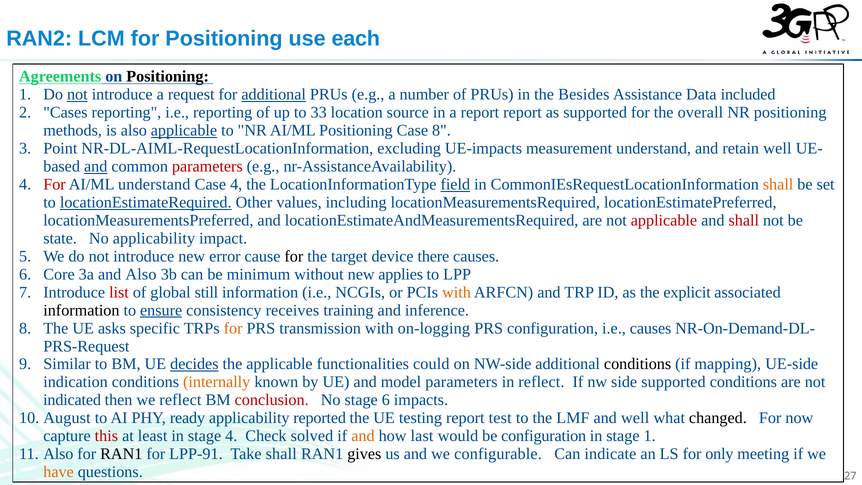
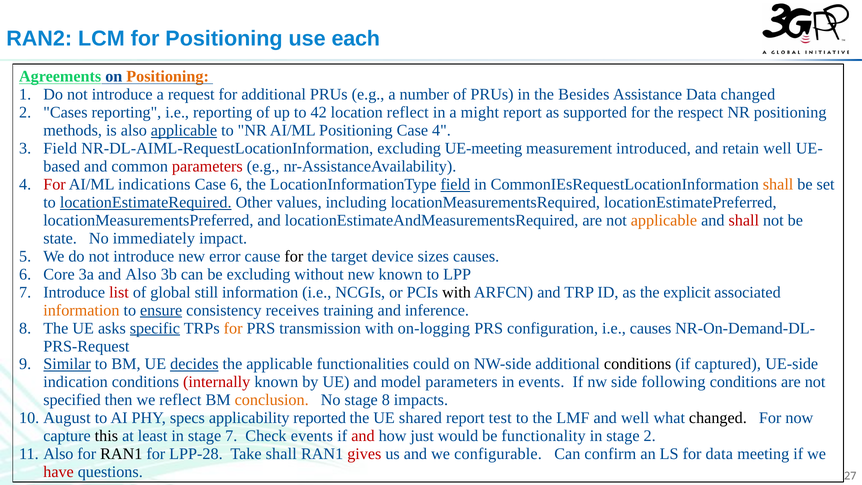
Positioning at (168, 77) colour: black -> orange
not at (77, 95) underline: present -> none
additional at (274, 95) underline: present -> none
Data included: included -> changed
33: 33 -> 42
location source: source -> reflect
a report: report -> might
overall: overall -> respect
Case 8: 8 -> 4
3 Point: Point -> Field
UE-impacts: UE-impacts -> UE-meeting
measurement understand: understand -> introduced
and at (96, 166) underline: present -> none
AI/ML understand: understand -> indications
Case 4: 4 -> 6
applicable at (664, 220) colour: red -> orange
No applicability: applicability -> immediately
there: there -> sizes
be minimum: minimum -> excluding
new applies: applies -> known
with at (456, 292) colour: orange -> black
information at (81, 310) colour: black -> orange
specific underline: none -> present
Similar underline: none -> present
mapping: mapping -> captured
internally colour: orange -> red
in reflect: reflect -> events
side supported: supported -> following
indicated: indicated -> specified
conclusion colour: red -> orange
stage 6: 6 -> 8
ready: ready -> specs
testing: testing -> shared
this colour: red -> black
stage 4: 4 -> 7
Check solved: solved -> events
and at (363, 436) colour: orange -> red
last: last -> just
be configuration: configuration -> functionality
stage 1: 1 -> 2
LPP-91: LPP-91 -> LPP-28
gives colour: black -> red
indicate: indicate -> confirm
for only: only -> data
have colour: orange -> red
